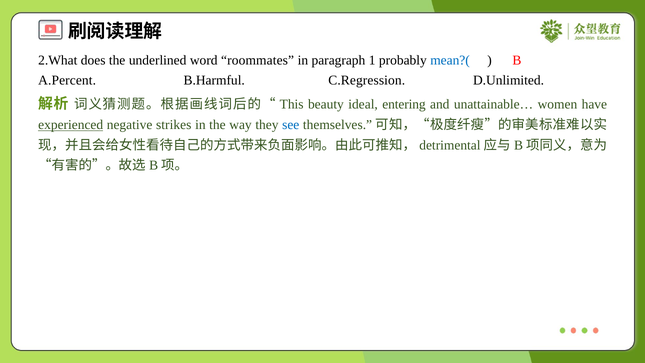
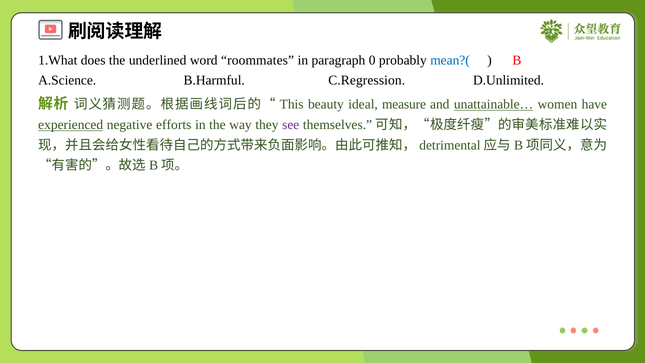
2.What: 2.What -> 1.What
1: 1 -> 0
A.Percent: A.Percent -> A.Science
entering: entering -> measure
unattainable… underline: none -> present
strikes: strikes -> efforts
see colour: blue -> purple
